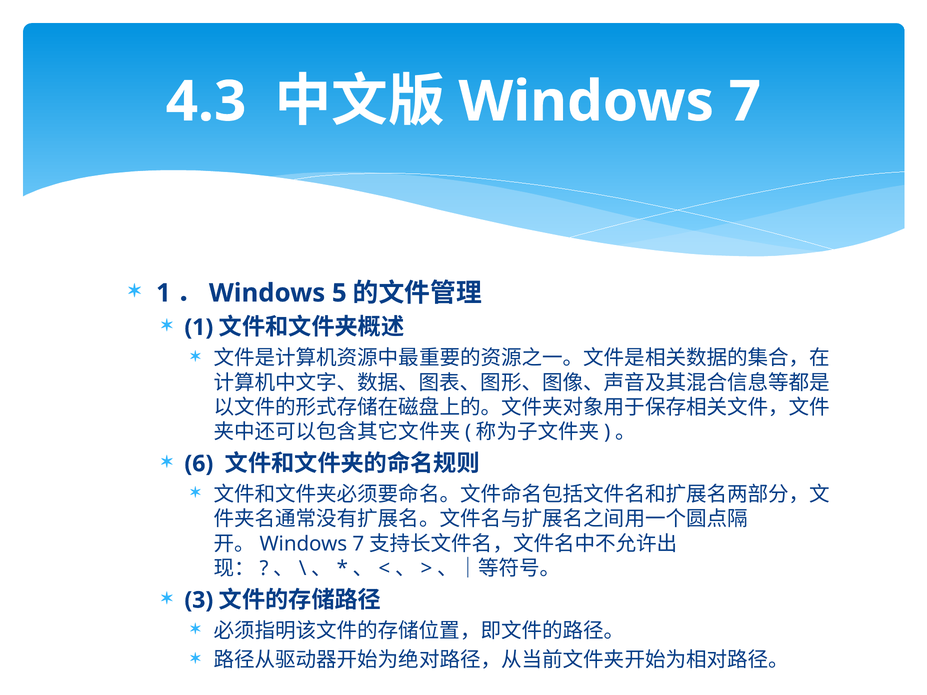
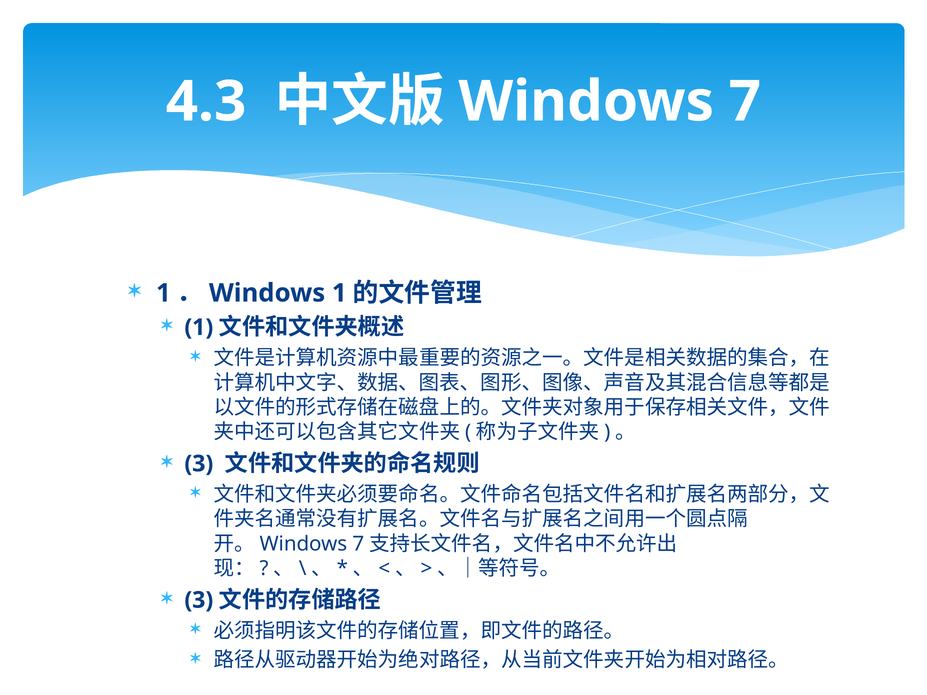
5 at (339, 293): 5 -> 1
6 at (199, 464): 6 -> 3
